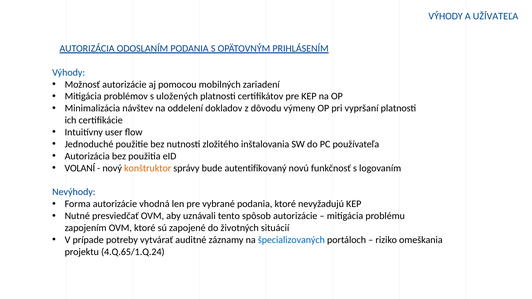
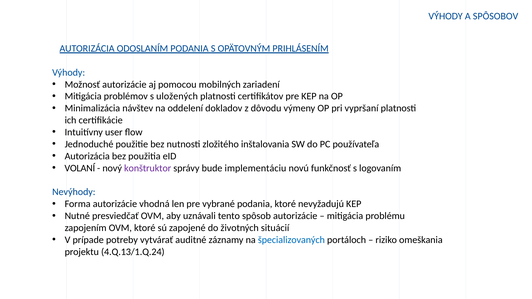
UŽÍVATEĽA: UŽÍVATEĽA -> SPÔSOBOV
konštruktor colour: orange -> purple
autentifikovaný: autentifikovaný -> implementáciu
4.Q.65/1.Q.24: 4.Q.65/1.Q.24 -> 4.Q.13/1.Q.24
